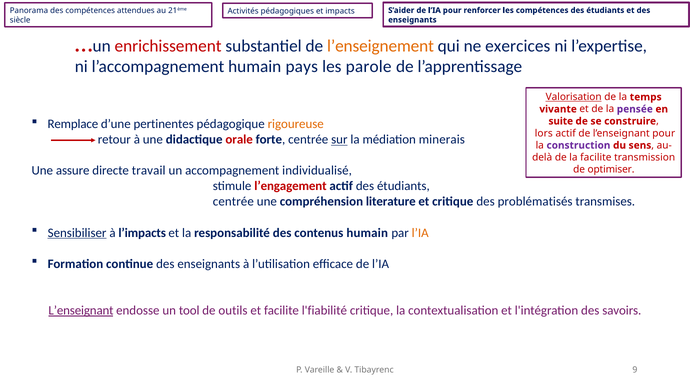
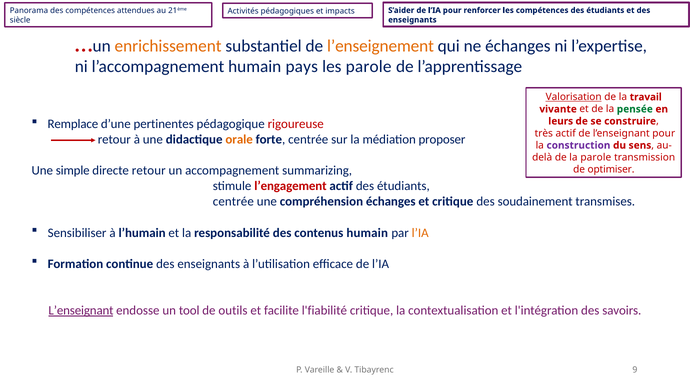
enrichissement colour: red -> orange
ne exercices: exercices -> échanges
temps: temps -> travail
pensée colour: purple -> green
rigoureuse colour: orange -> red
suite: suite -> leurs
lors: lors -> très
orale colour: red -> orange
sur underline: present -> none
minerais: minerais -> proposer
la facilite: facilite -> parole
assure: assure -> simple
directe travail: travail -> retour
individualisé: individualisé -> summarizing
compréhension literature: literature -> échanges
problématisés: problématisés -> soudainement
Sensibiliser underline: present -> none
l’impacts: l’impacts -> l’humain
